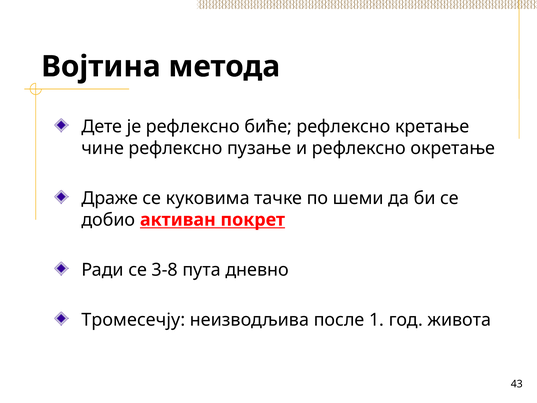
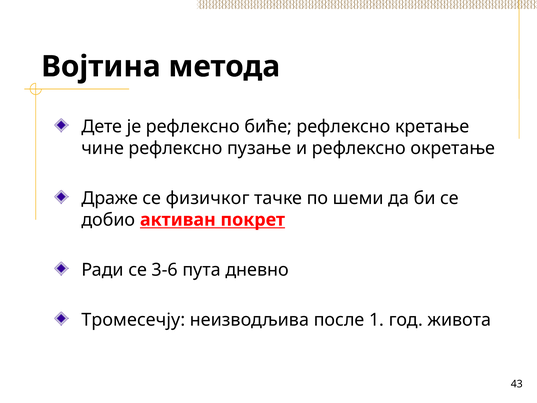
куковима: куковима -> физичког
3-8: 3-8 -> 3-6
